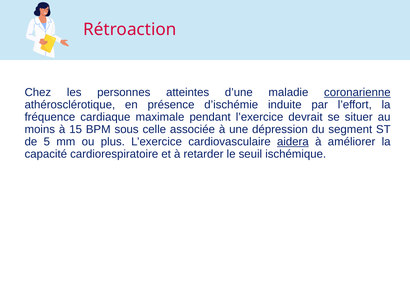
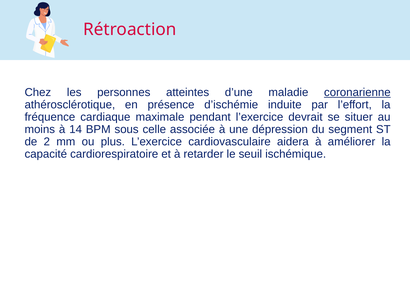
15: 15 -> 14
5: 5 -> 2
aidera underline: present -> none
